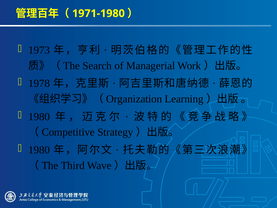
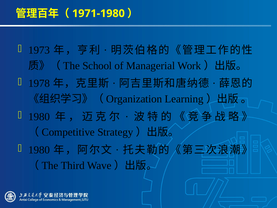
Search: Search -> School
